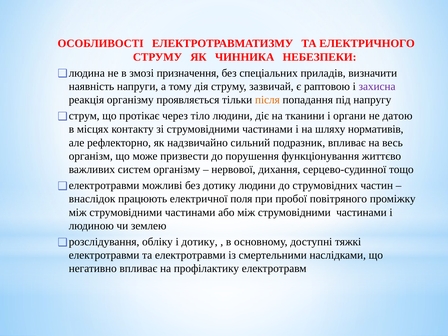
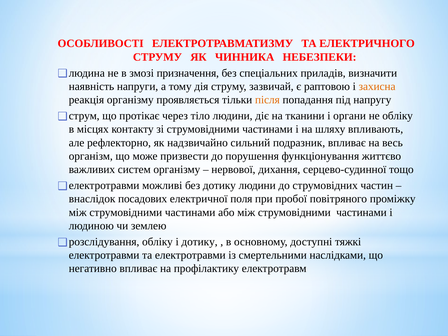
захисна colour: purple -> orange
не датою: датою -> обліку
нормативів: нормативів -> впливають
працюють: працюють -> посадових
